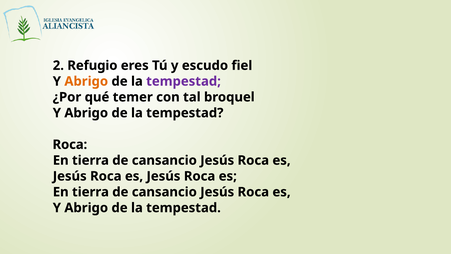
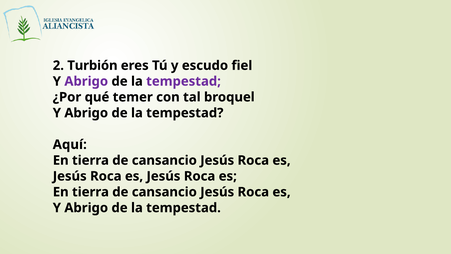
Refugio: Refugio -> Turbión
Abrigo at (86, 81) colour: orange -> purple
Roca at (70, 144): Roca -> Aquí
